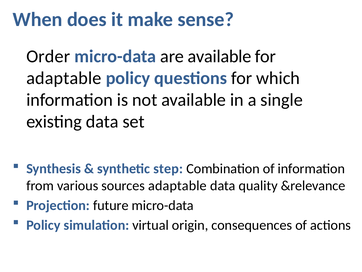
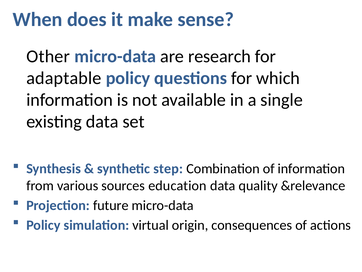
Order: Order -> Other
are available: available -> research
sources adaptable: adaptable -> education
